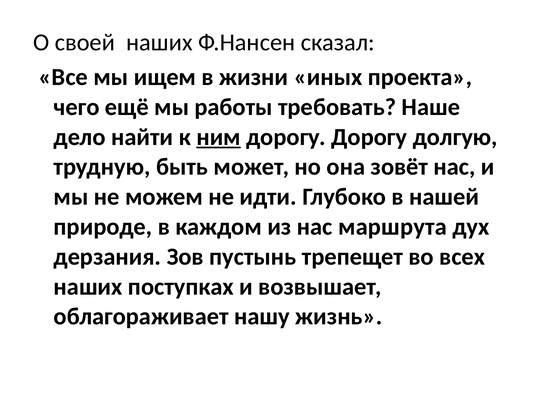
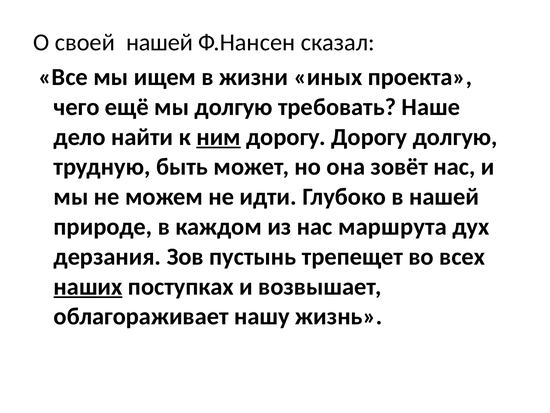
своей наших: наших -> нашей
мы работы: работы -> долгую
наших at (88, 286) underline: none -> present
